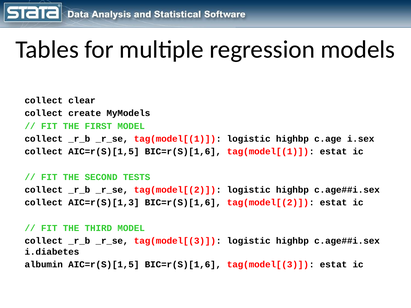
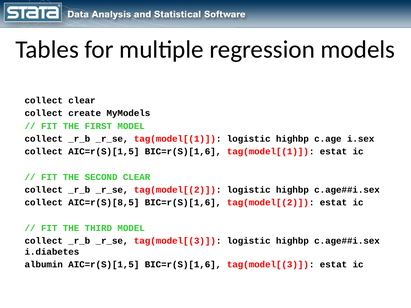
SECOND TESTS: TESTS -> CLEAR
AIC=r(S)[1,3: AIC=r(S)[1,3 -> AIC=r(S)[8,5
